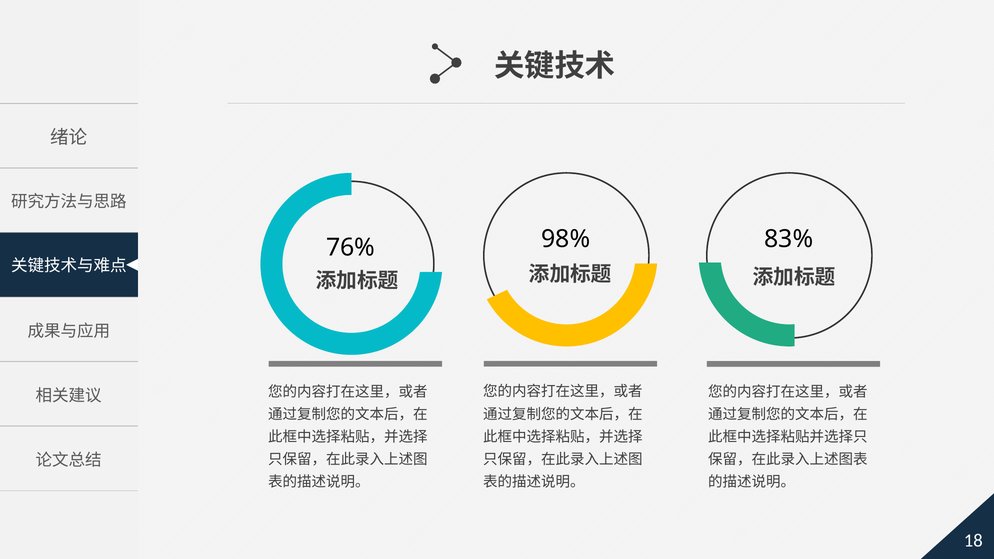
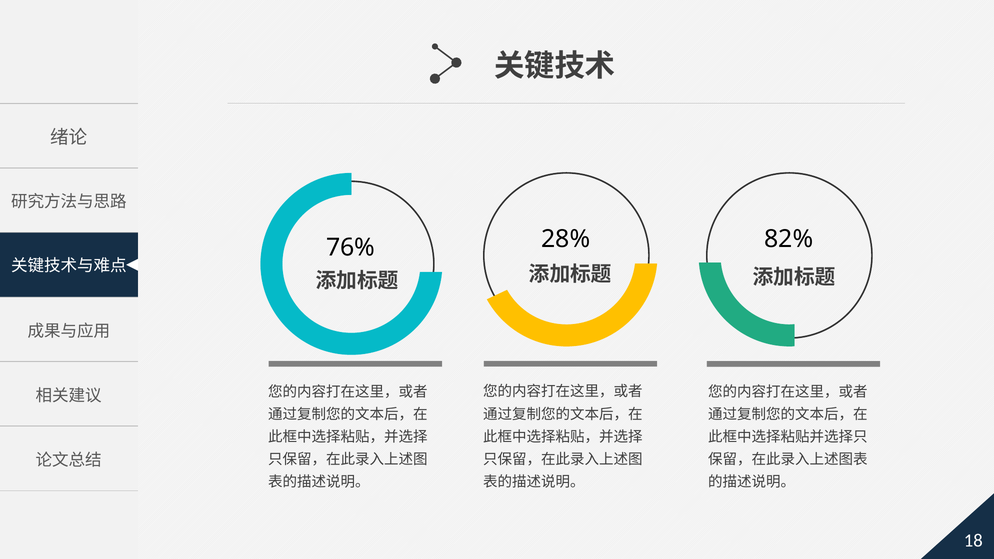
98%: 98% -> 28%
83%: 83% -> 82%
